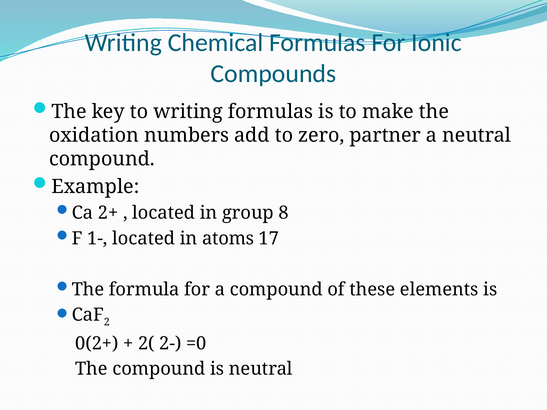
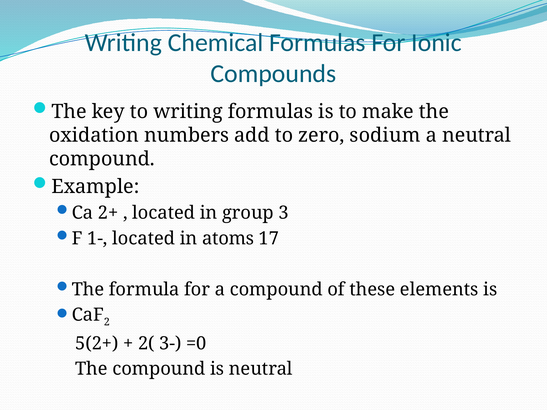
partner: partner -> sodium
8: 8 -> 3
0(2+: 0(2+ -> 5(2+
2-: 2- -> 3-
